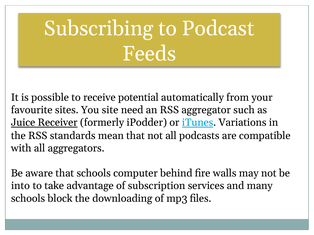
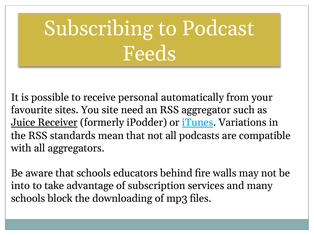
potential: potential -> personal
computer: computer -> educators
